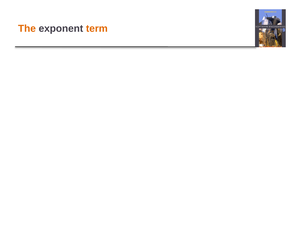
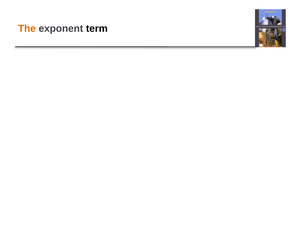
term colour: orange -> black
